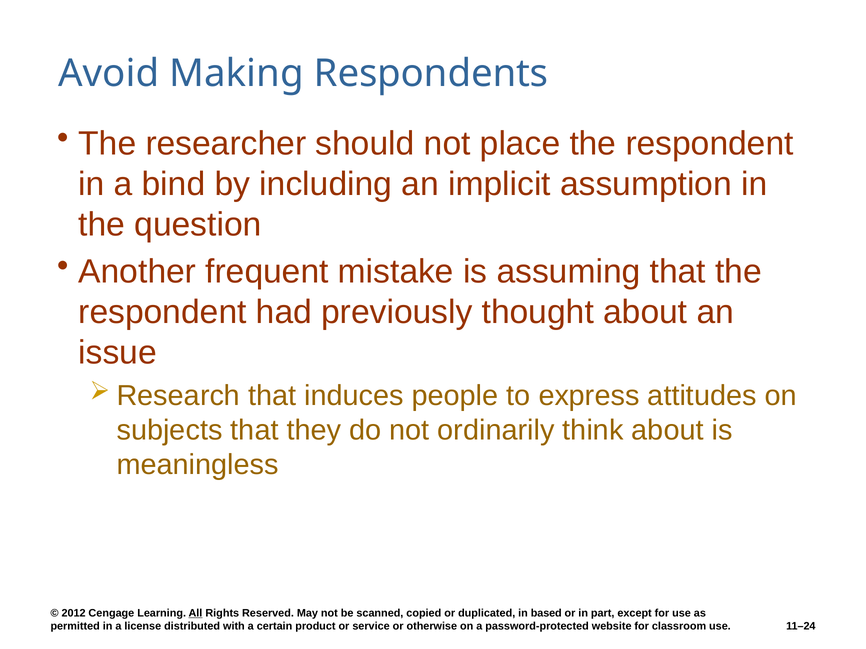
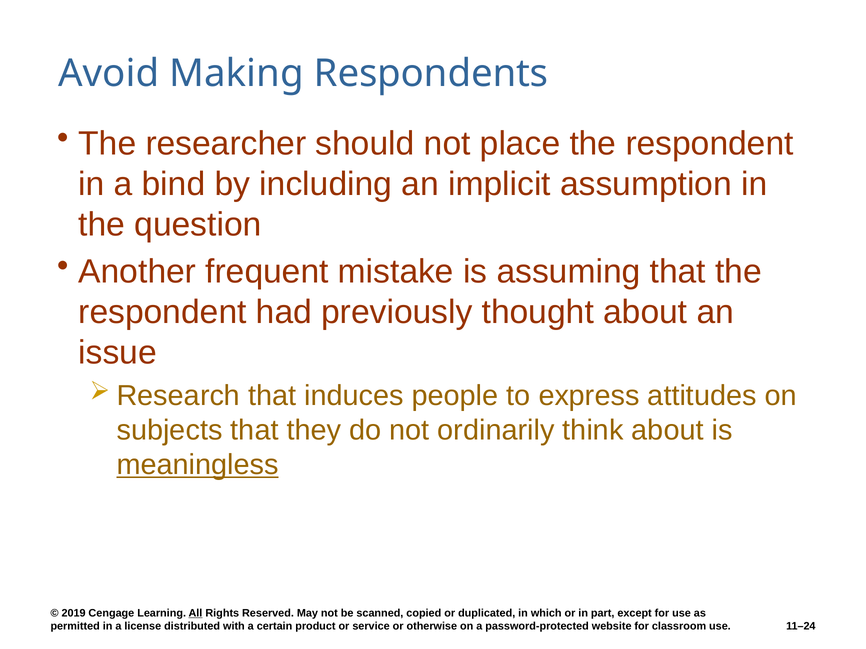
meaningless underline: none -> present
2012: 2012 -> 2019
based: based -> which
